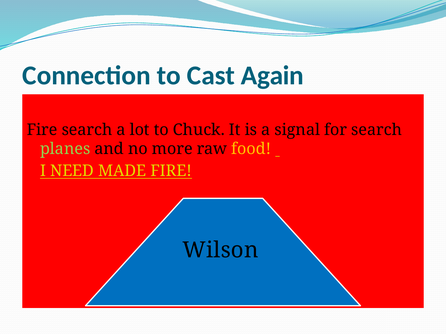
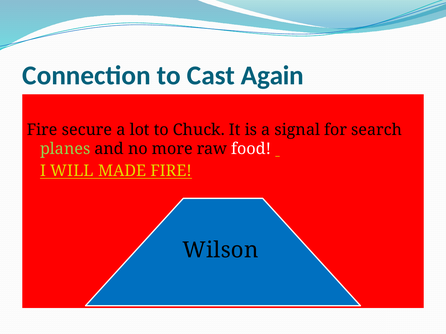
Fire search: search -> secure
food colour: yellow -> white
NEED: NEED -> WILL
